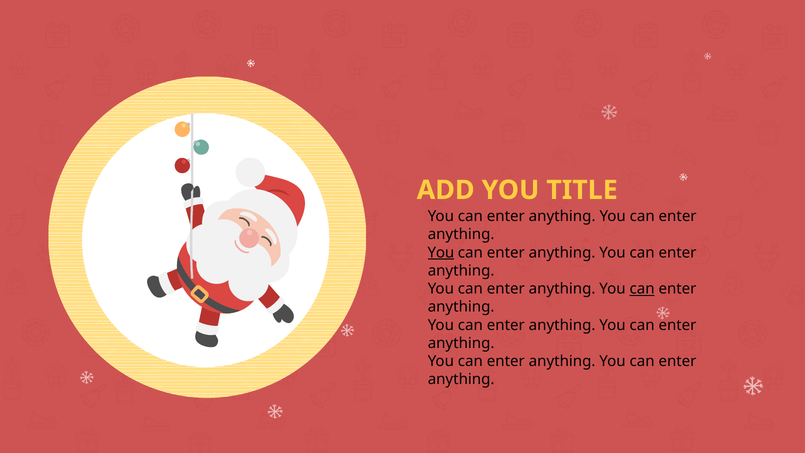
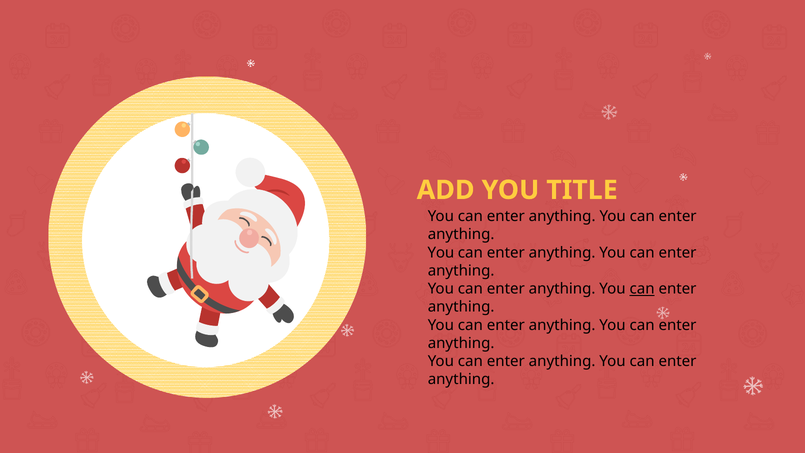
You at (441, 253) underline: present -> none
